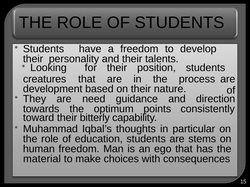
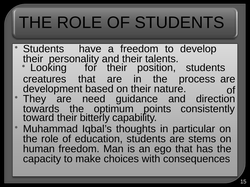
material: material -> capacity
